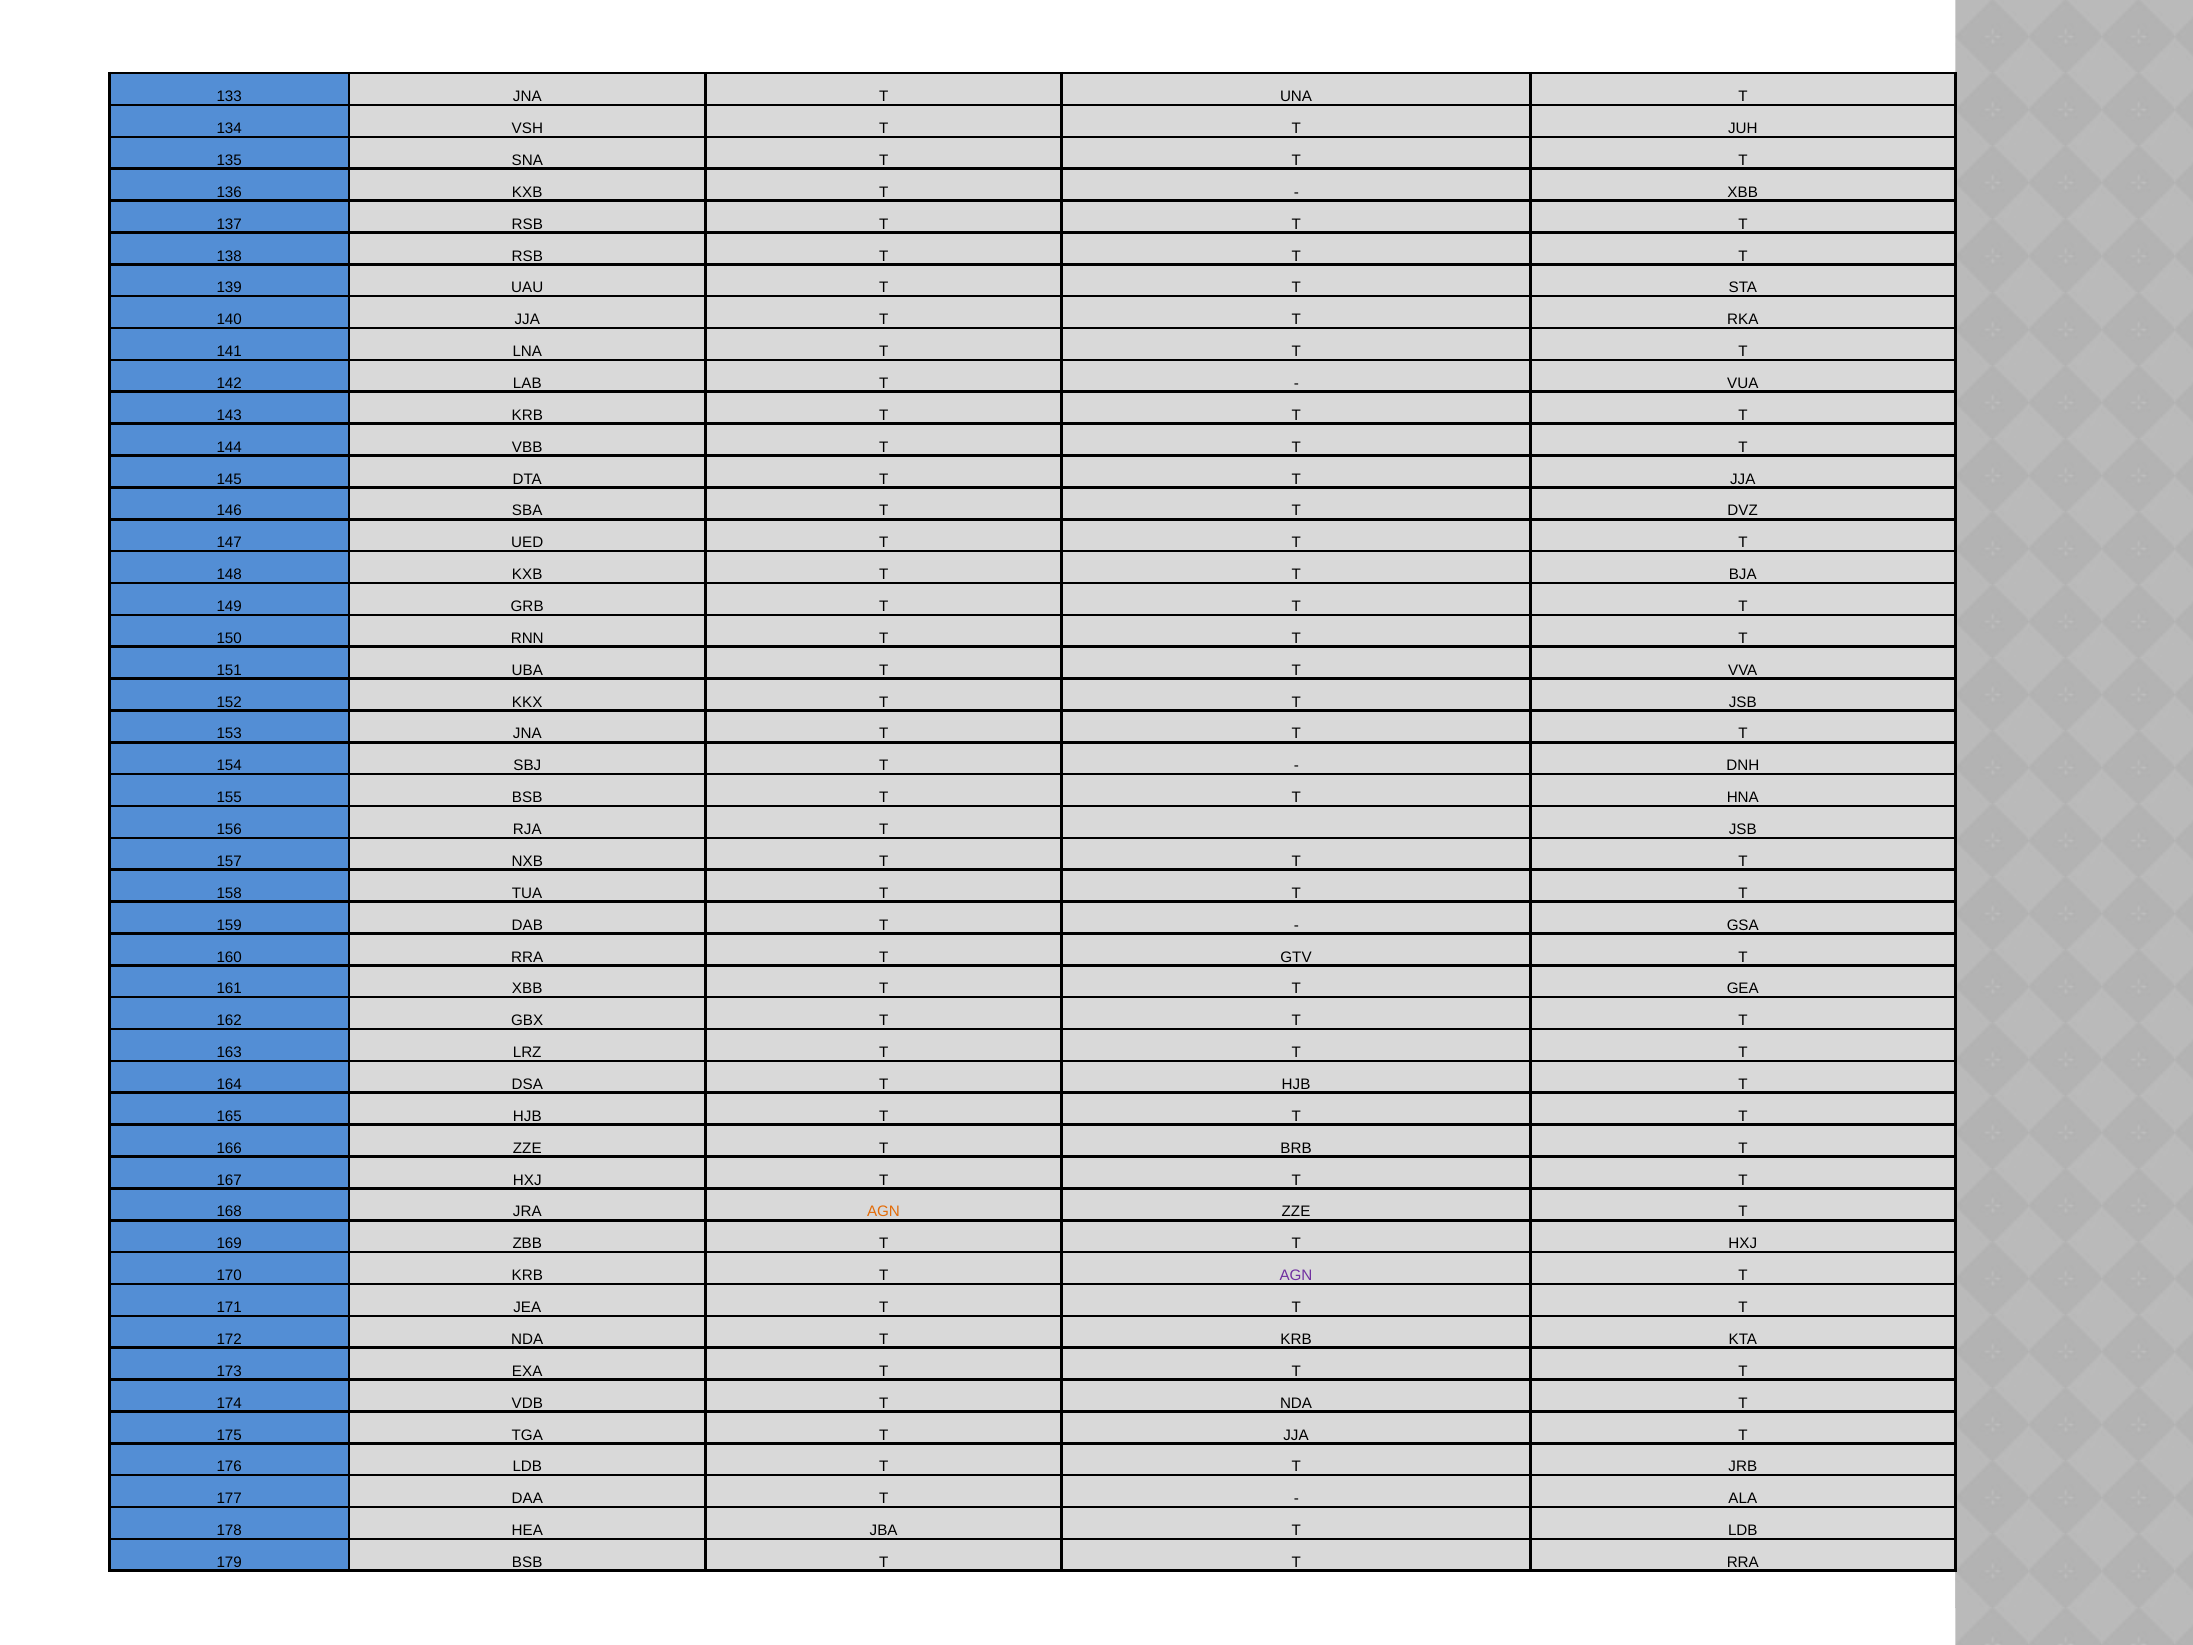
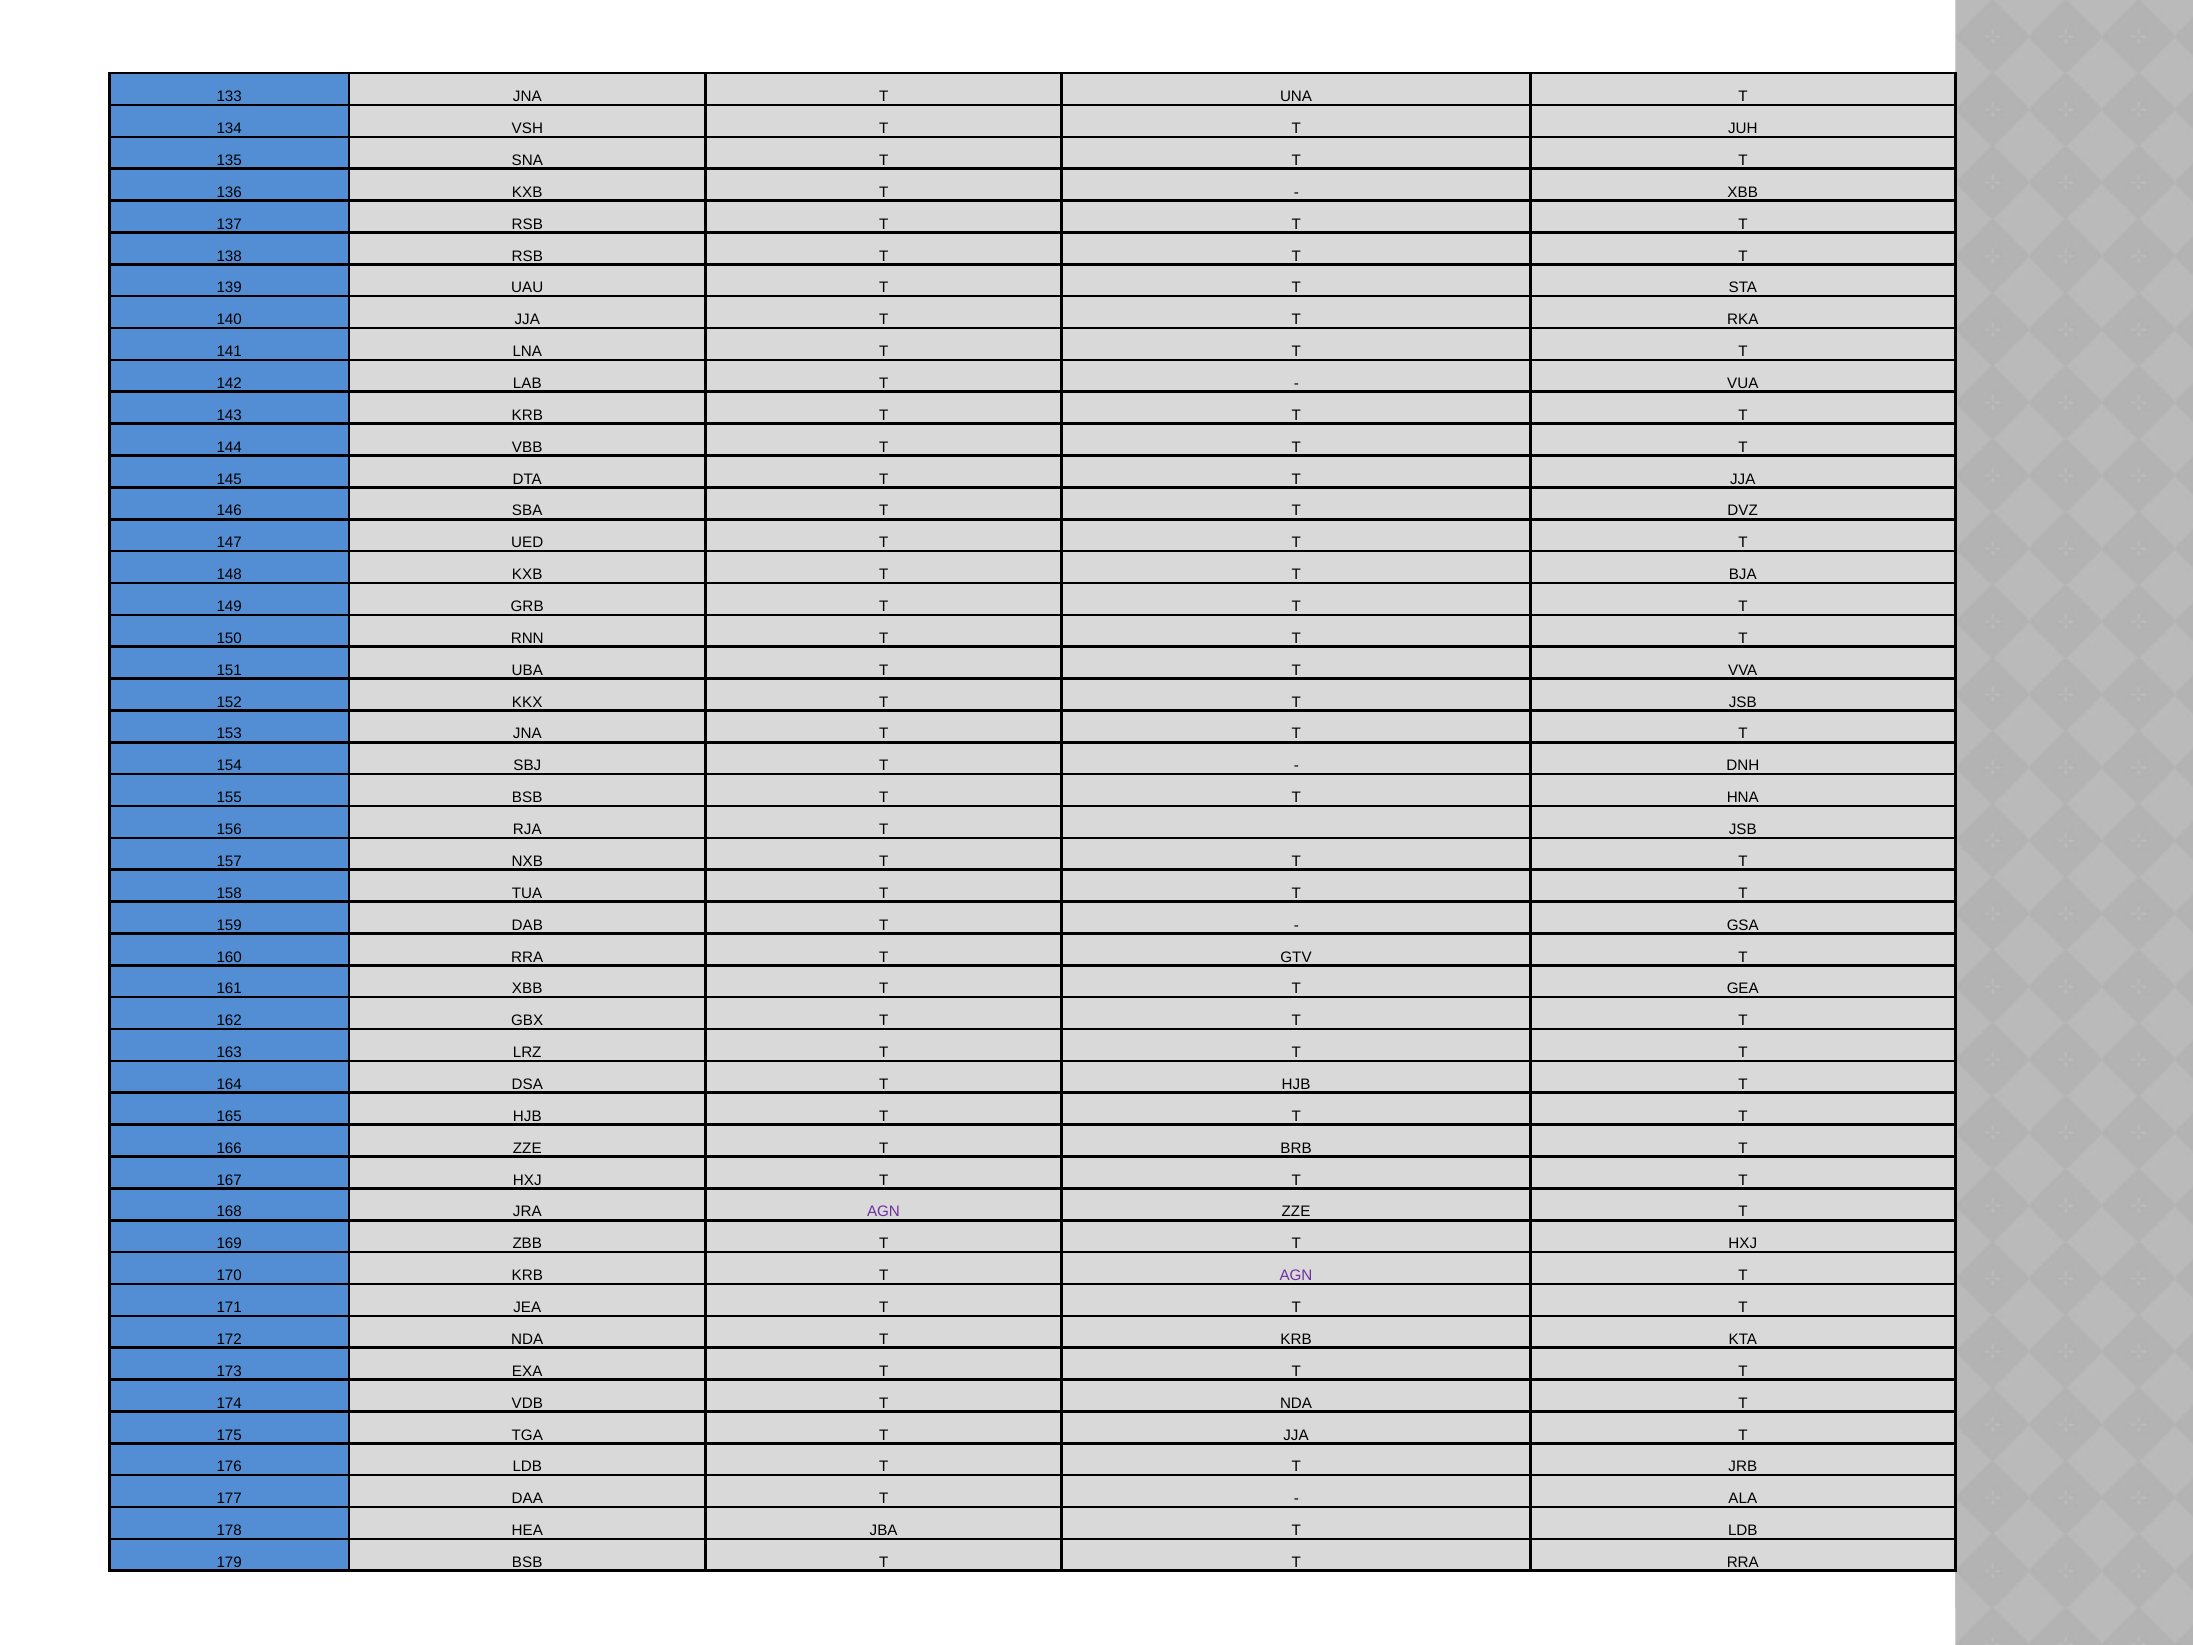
AGN at (883, 1212) colour: orange -> purple
